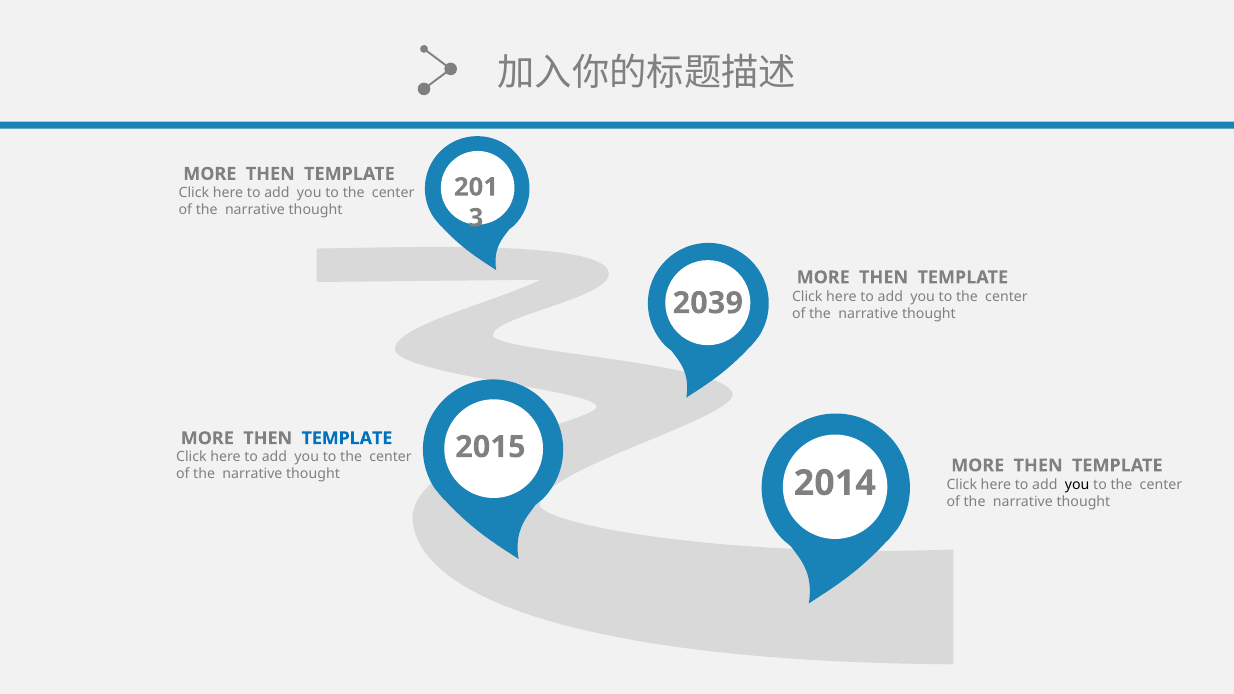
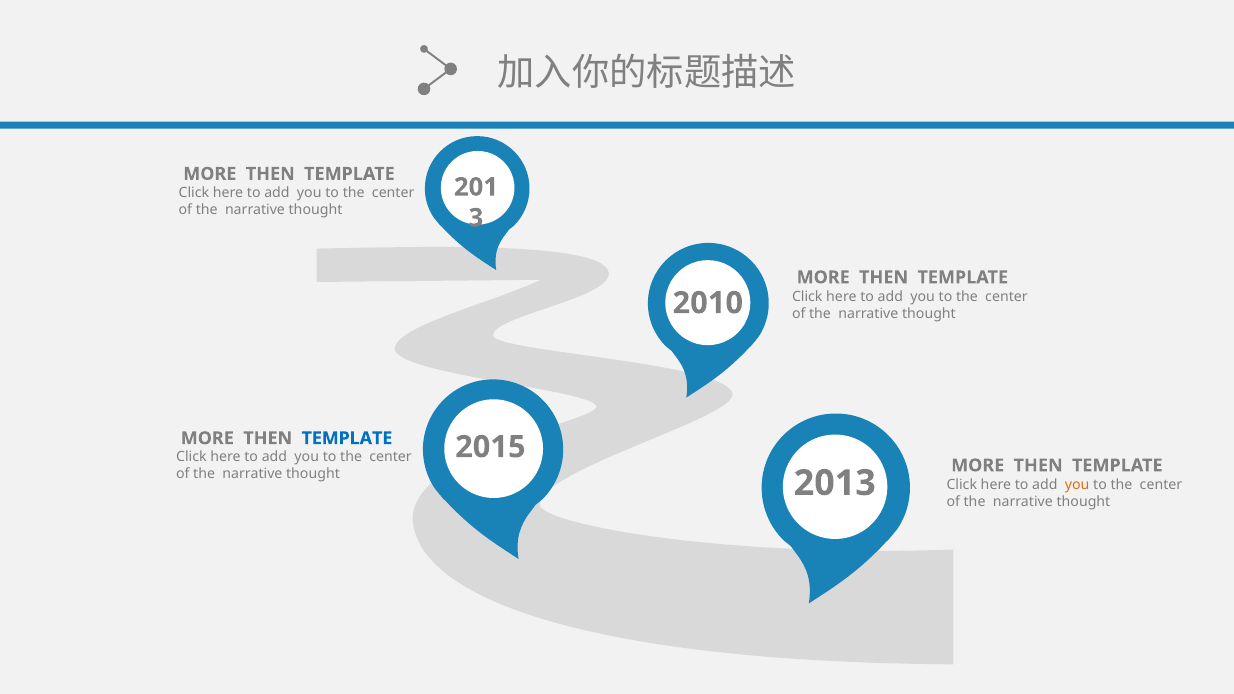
2039: 2039 -> 2010
2014: 2014 -> 2013
you at (1077, 485) colour: black -> orange
